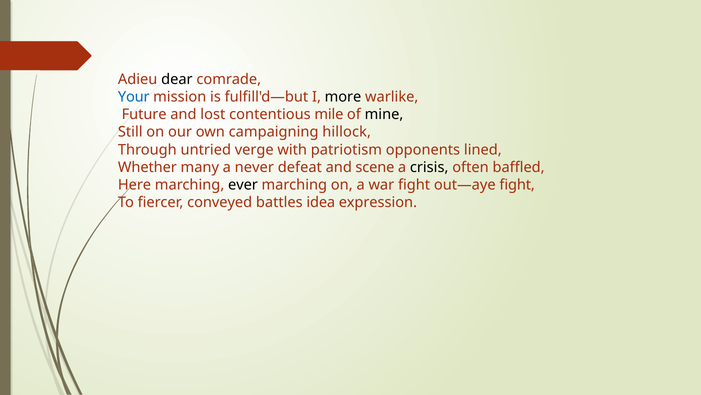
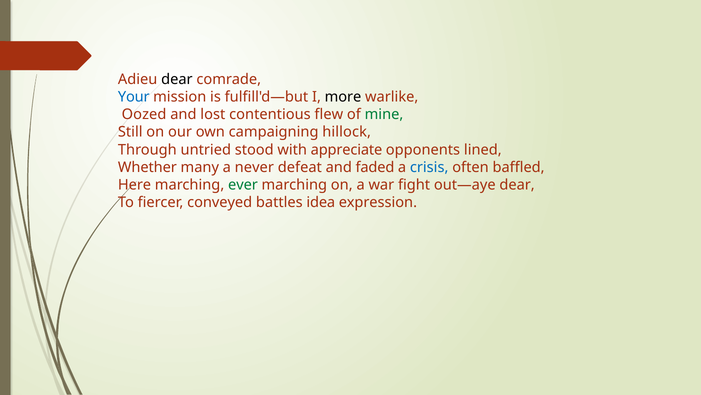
Future: Future -> Oozed
mile: mile -> flew
mine colour: black -> green
verge: verge -> stood
patriotism: patriotism -> appreciate
scene: scene -> faded
crisis colour: black -> blue
ever colour: black -> green
out—aye fight: fight -> dear
